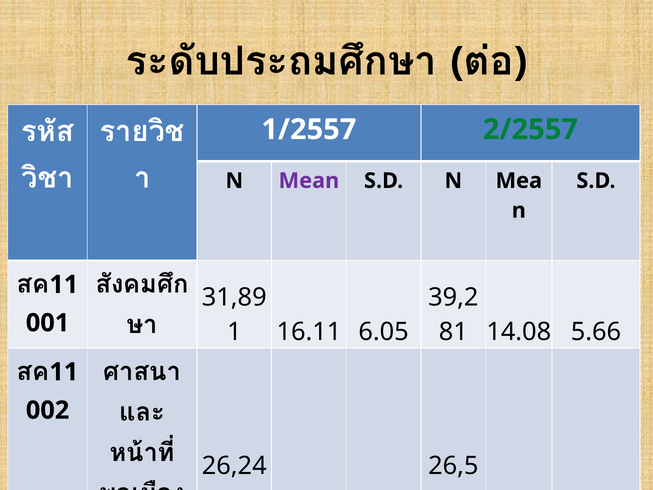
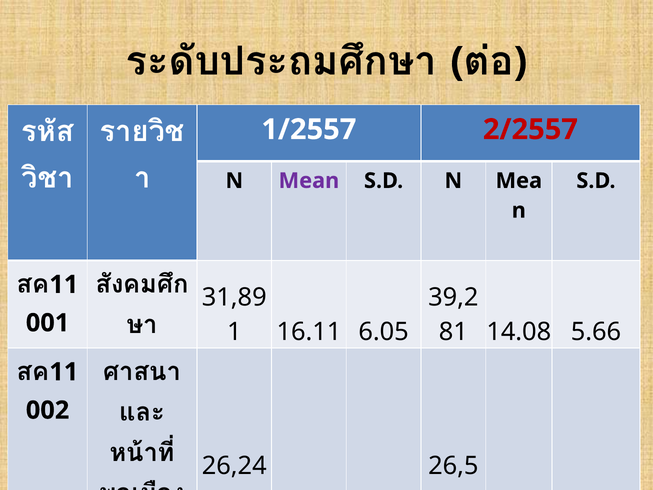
2/2557 colour: green -> red
